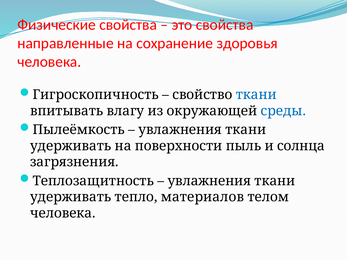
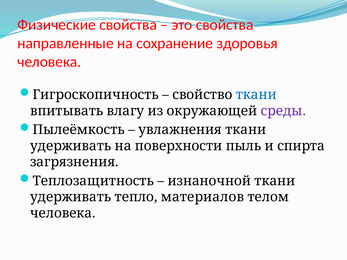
среды colour: blue -> purple
солнца: солнца -> спирта
увлажнения at (209, 181): увлажнения -> изнаночной
